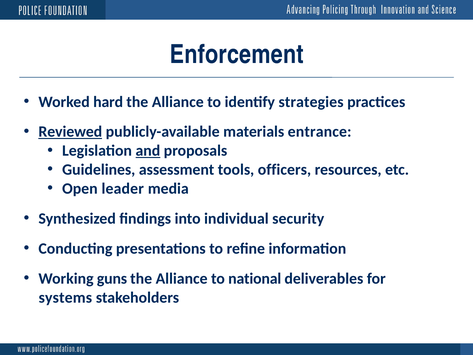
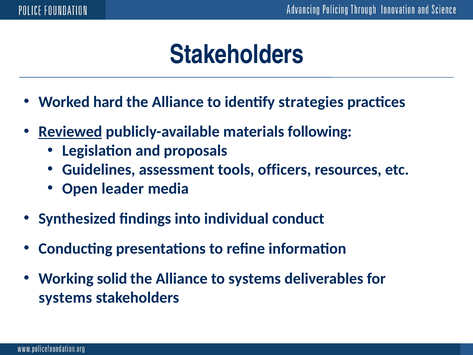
Enforcement at (237, 55): Enforcement -> Stakeholders
entrance: entrance -> following
and underline: present -> none
security: security -> conduct
guns: guns -> solid
to national: national -> systems
